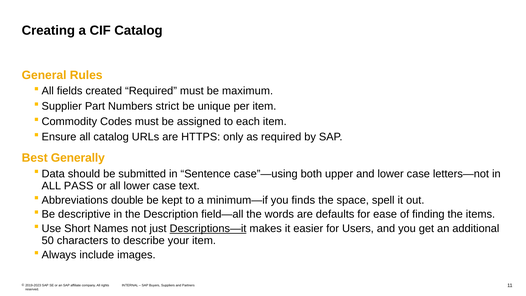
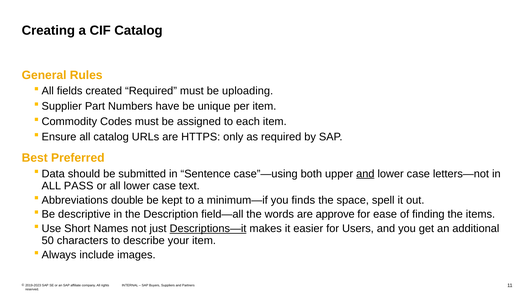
maximum: maximum -> uploading
strict: strict -> have
Generally: Generally -> Preferred
and at (365, 174) underline: none -> present
defaults: defaults -> approve
